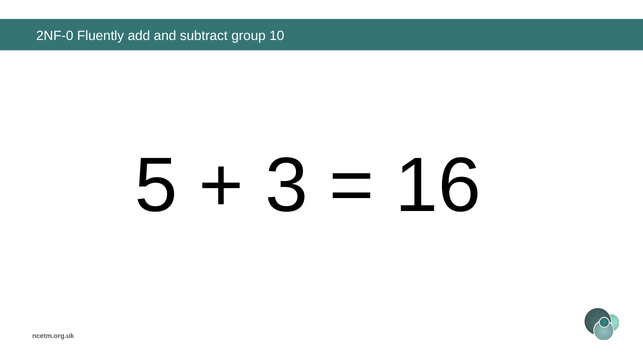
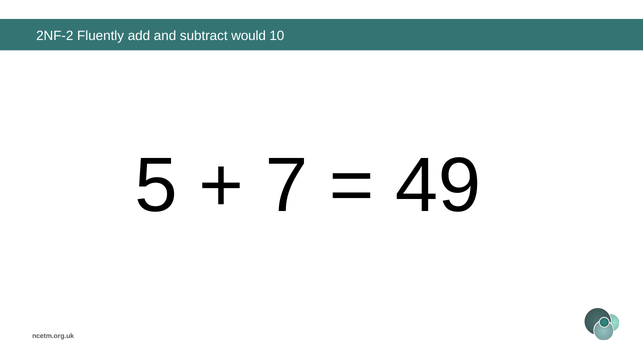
2NF-0: 2NF-0 -> 2NF-2
group: group -> would
3: 3 -> 7
16: 16 -> 49
